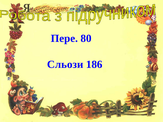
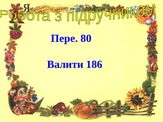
Сльози: Сльози -> Валити
